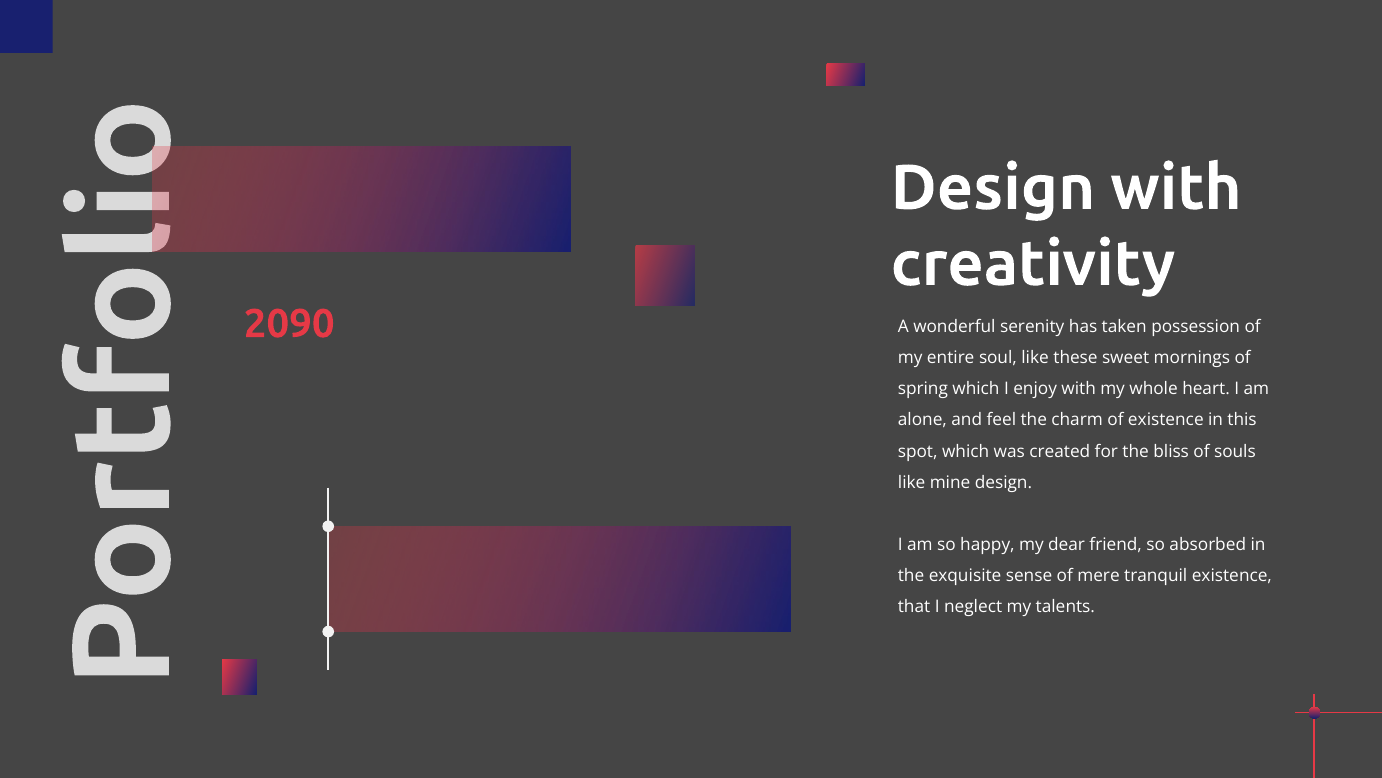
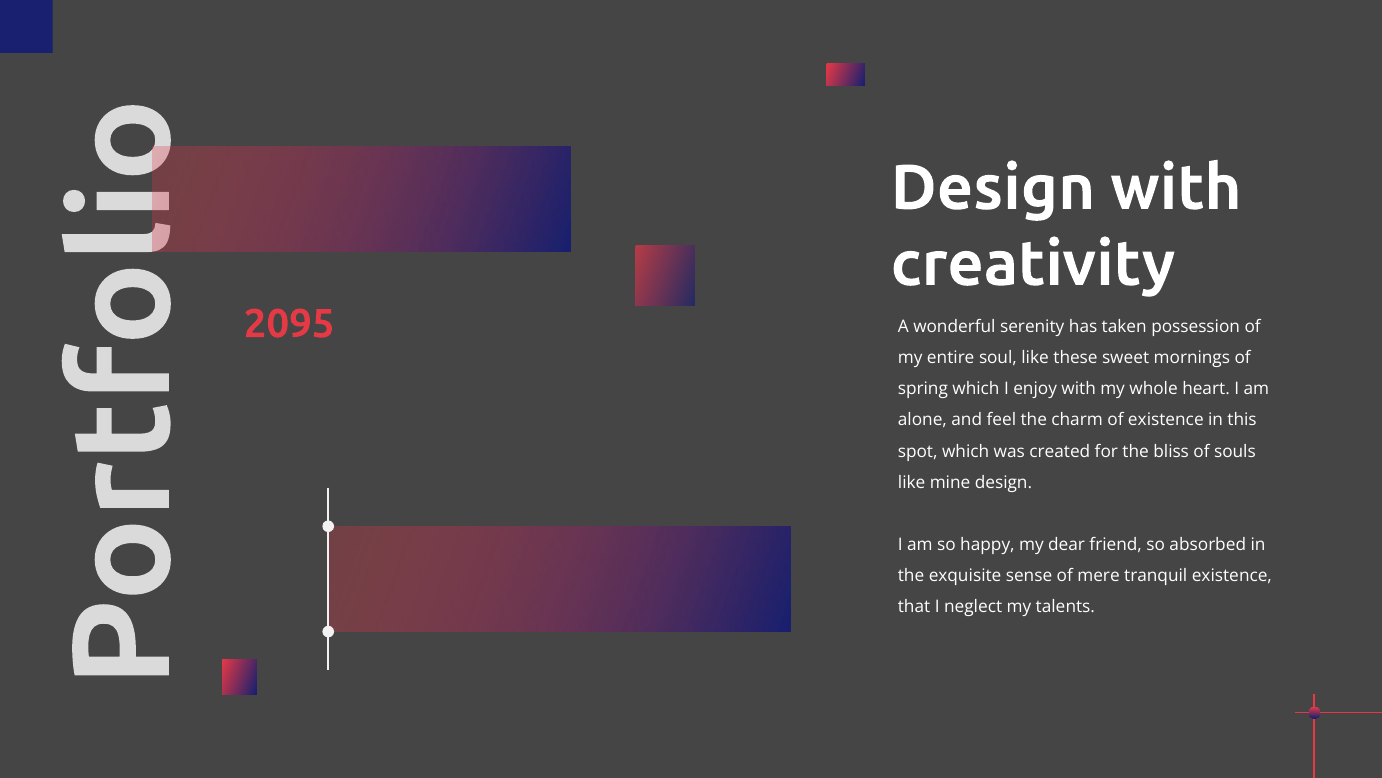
2090: 2090 -> 2095
